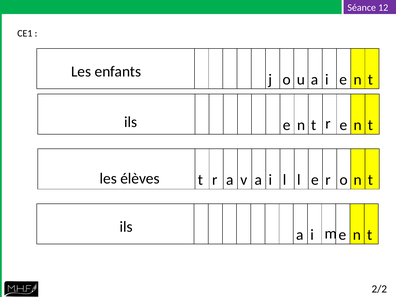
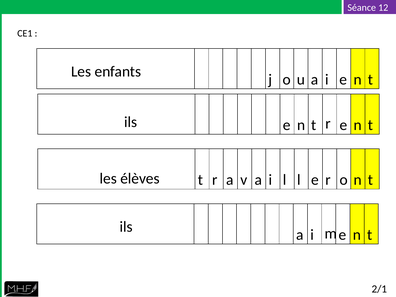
2/2: 2/2 -> 2/1
